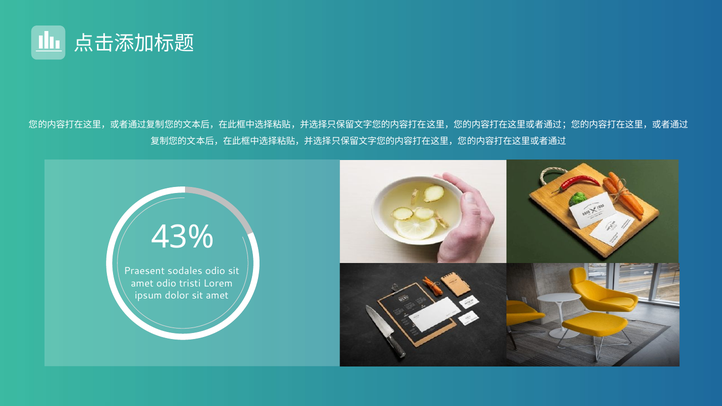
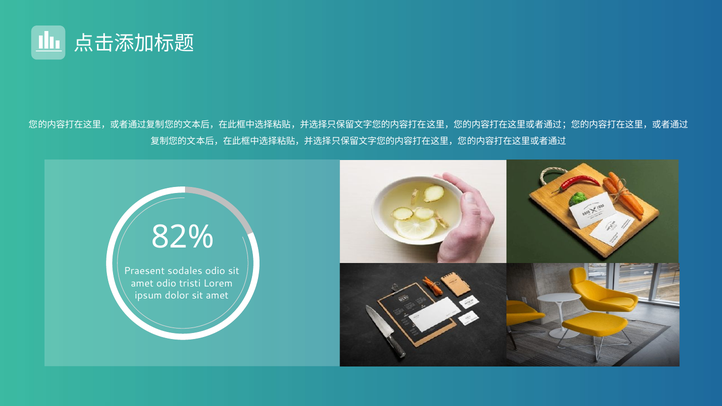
43%: 43% -> 82%
